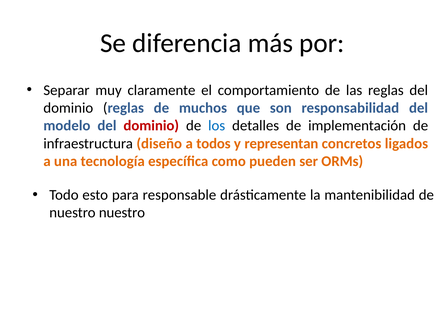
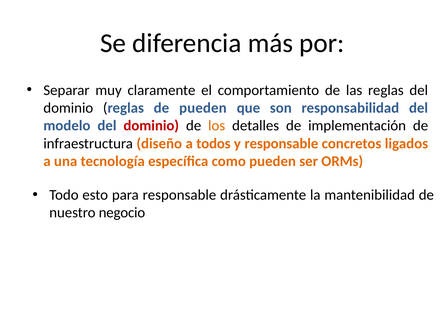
de muchos: muchos -> pueden
los colour: blue -> orange
y representan: representan -> responsable
nuestro nuestro: nuestro -> negocio
